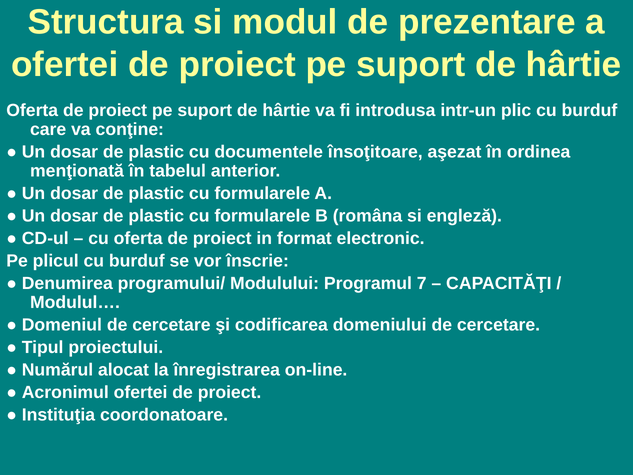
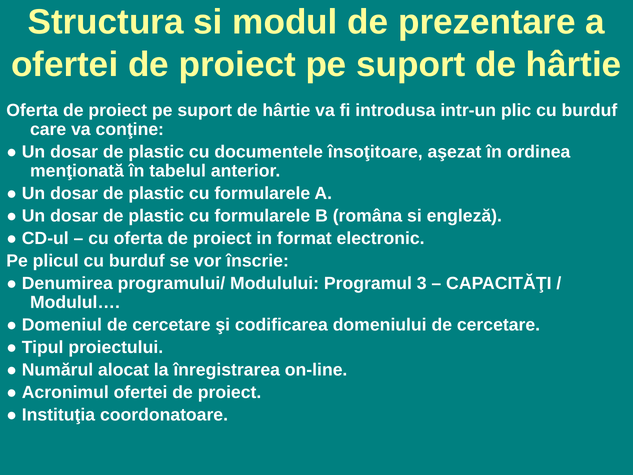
7: 7 -> 3
